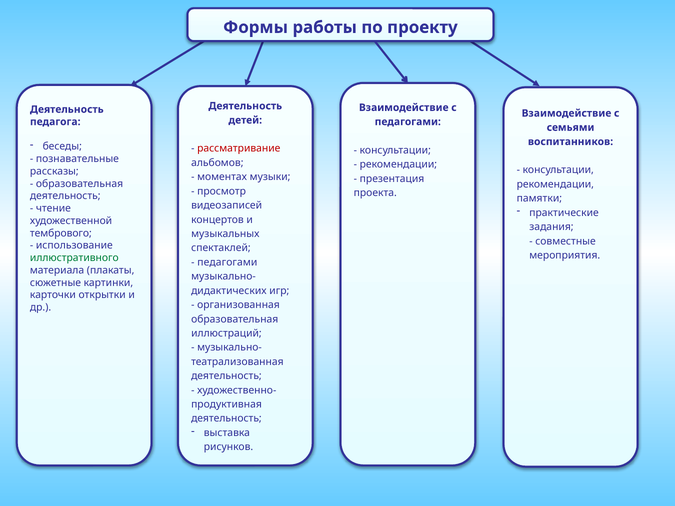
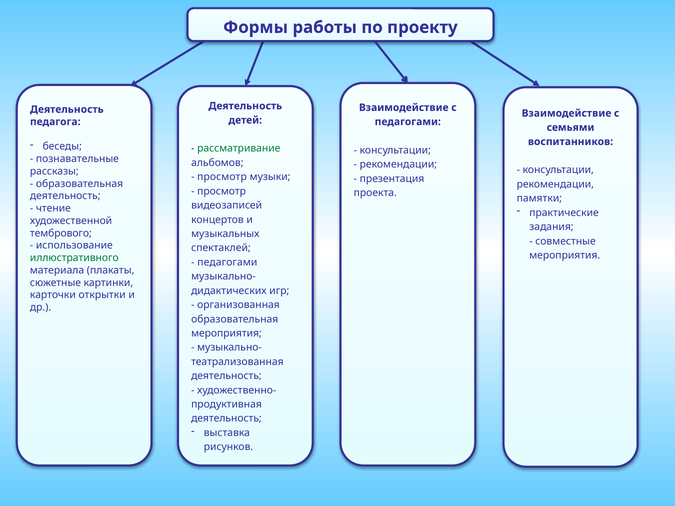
рассматривание colour: red -> green
моментах at (222, 177): моментах -> просмотр
иллюстраций at (226, 333): иллюстраций -> мероприятия
